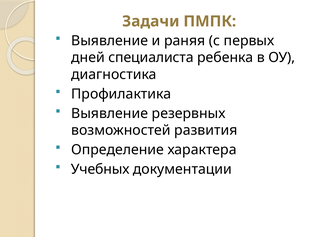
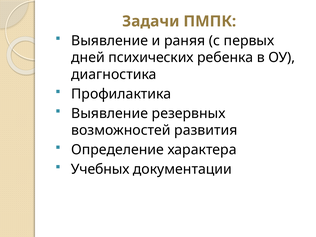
специалиста: специалиста -> психических
